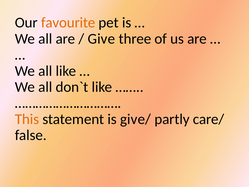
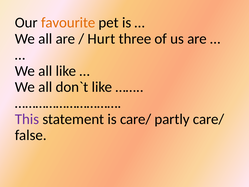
Give: Give -> Hurt
This colour: orange -> purple
is give/: give/ -> care/
